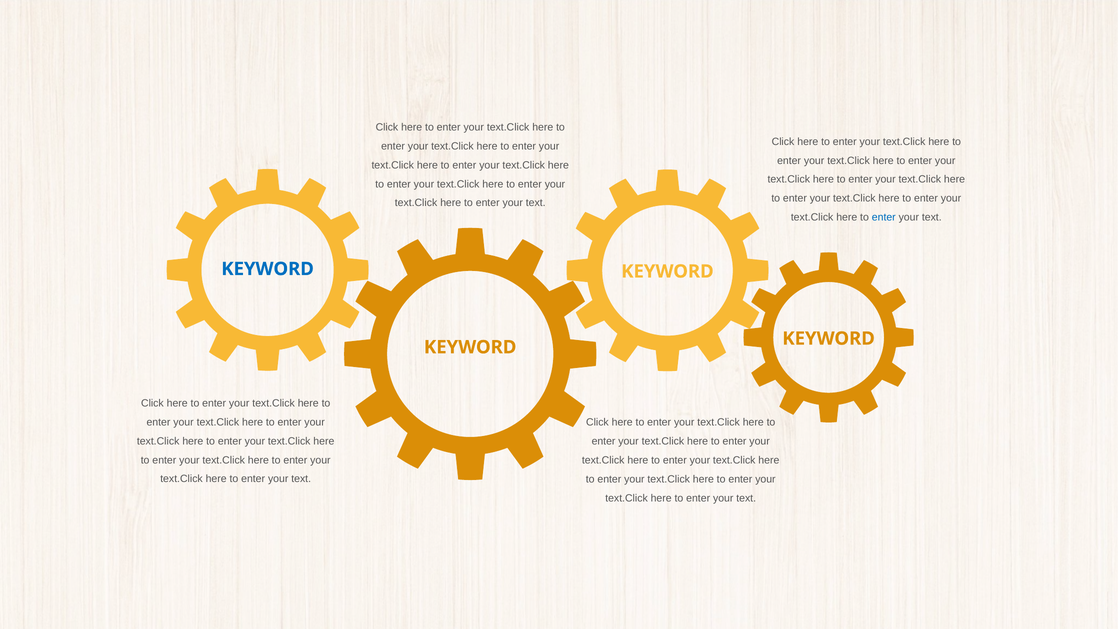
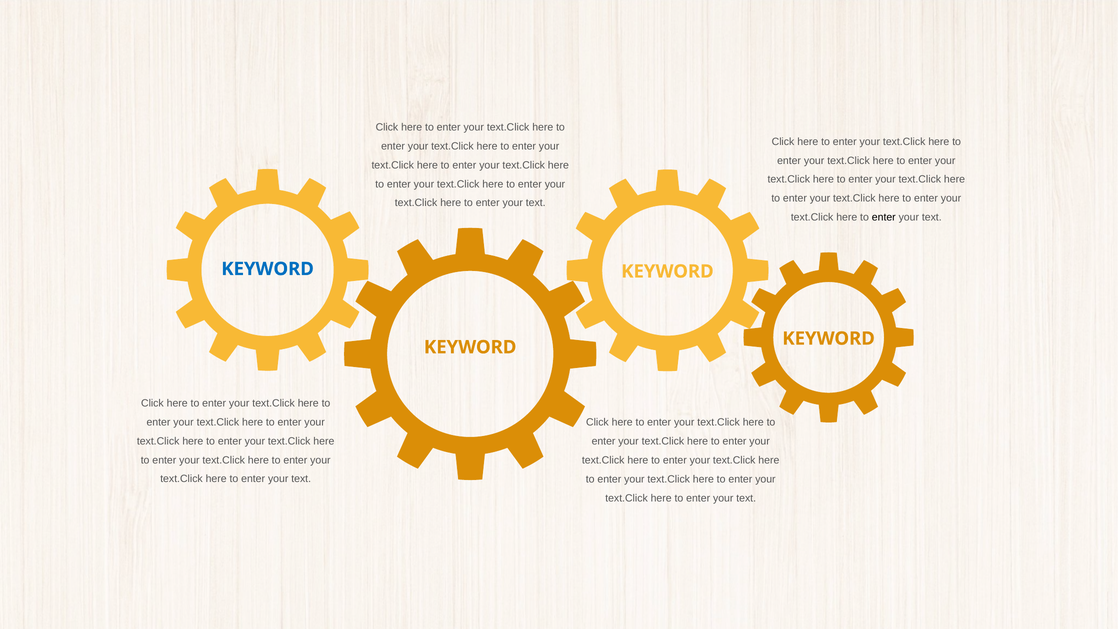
enter at (884, 217) colour: blue -> black
